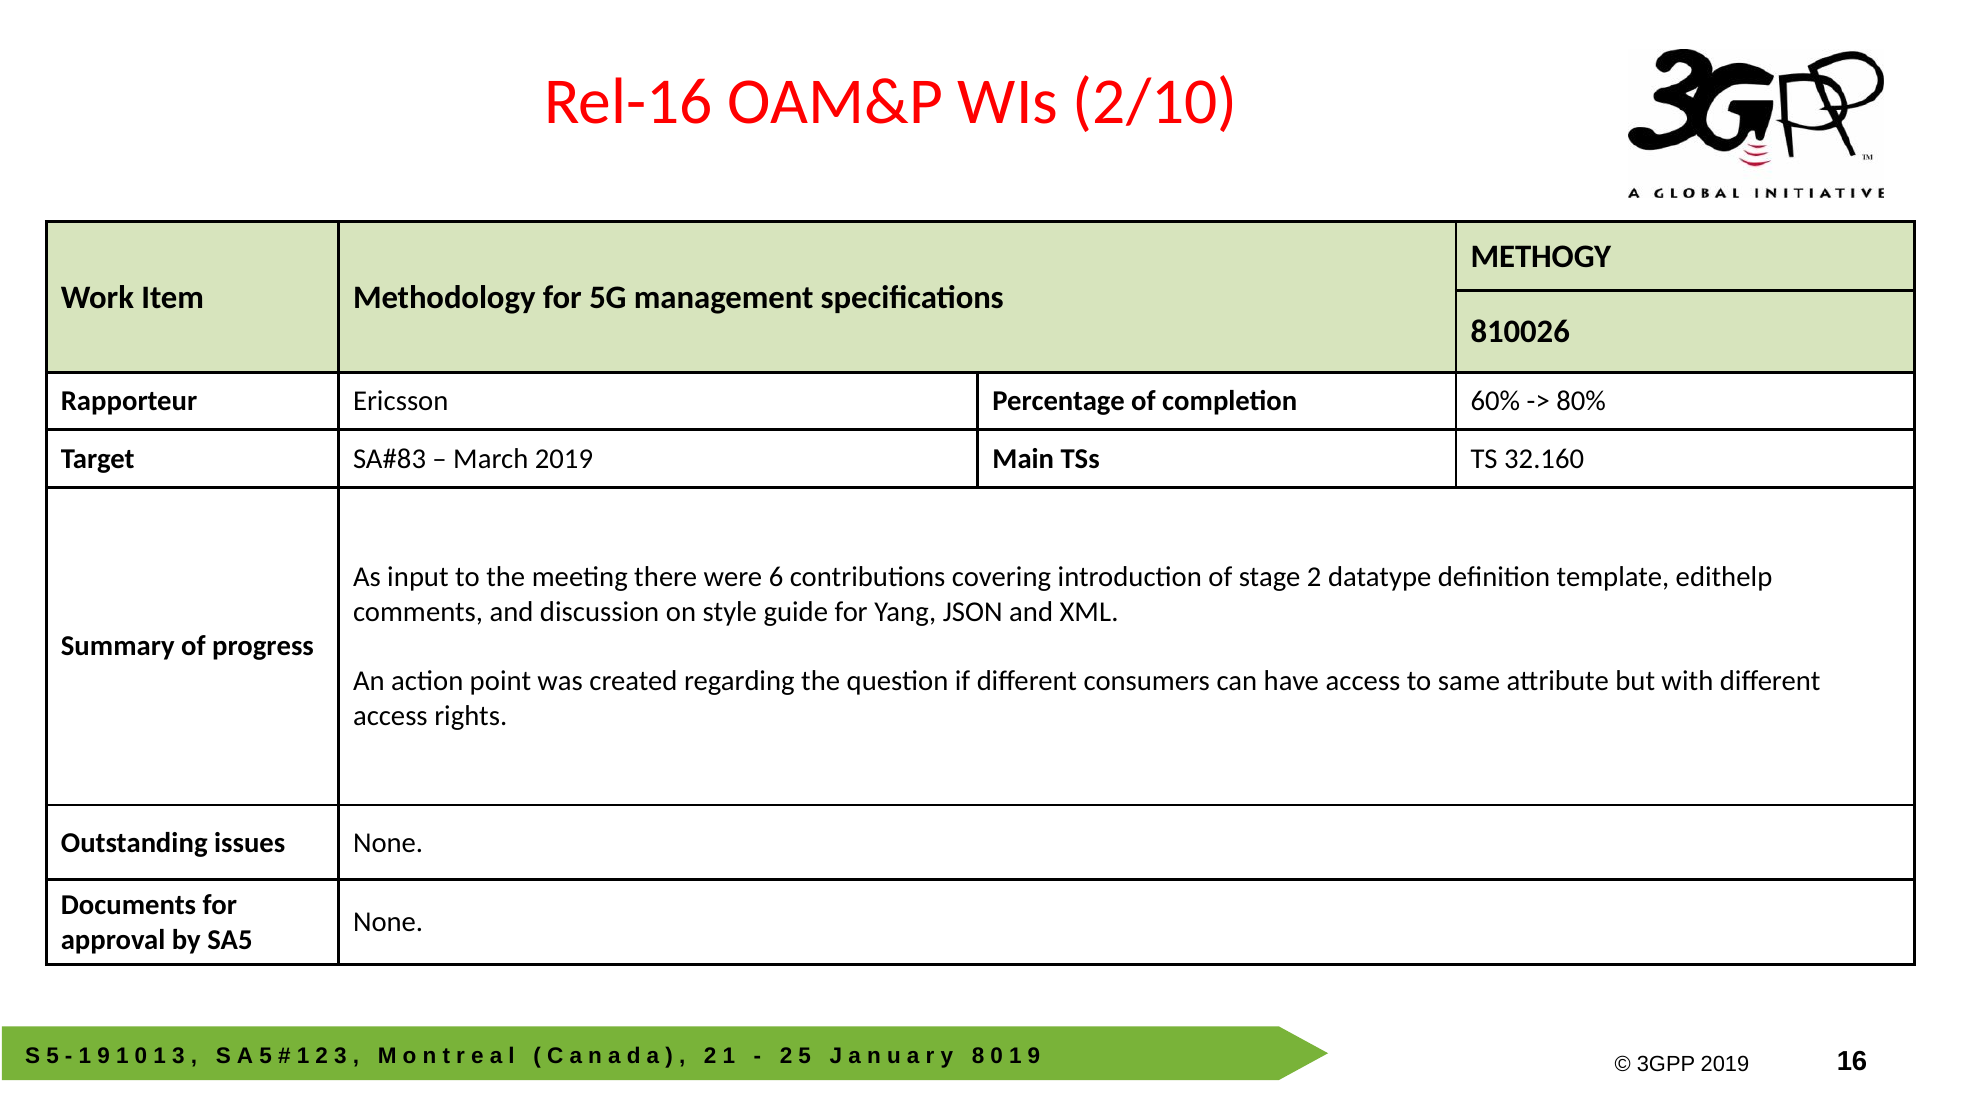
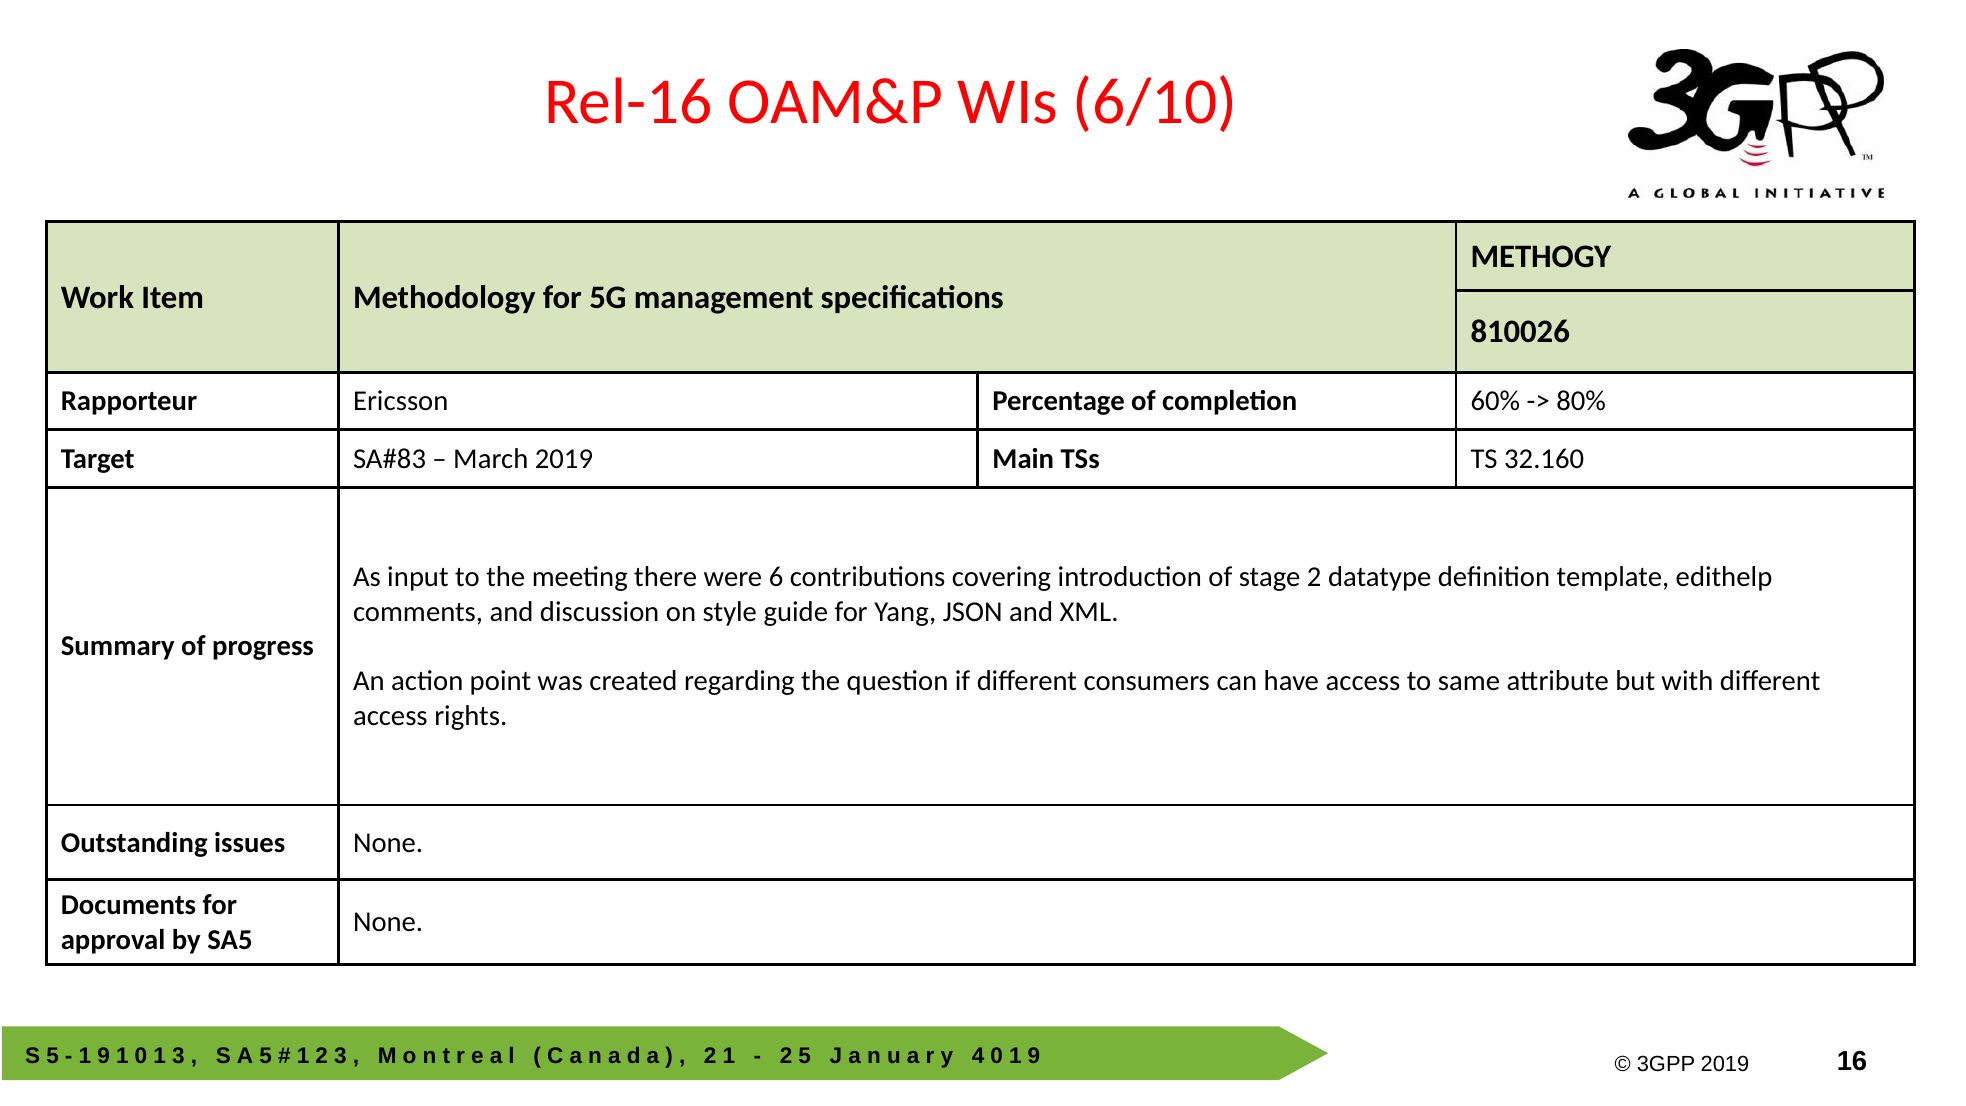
2/10: 2/10 -> 6/10
8: 8 -> 4
